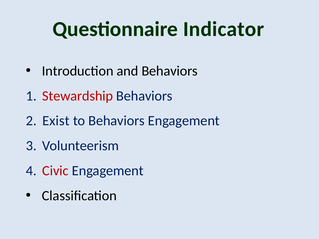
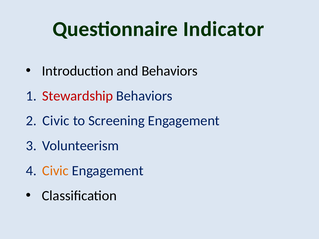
Exist at (56, 121): Exist -> Civic
to Behaviors: Behaviors -> Screening
Civic at (55, 171) colour: red -> orange
